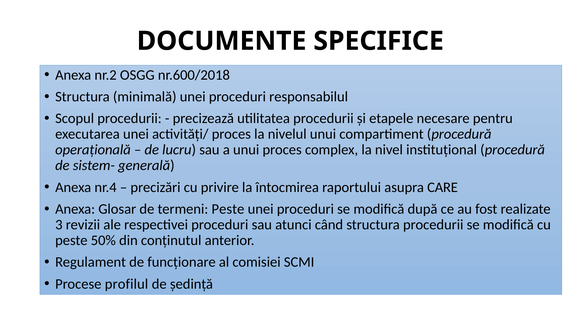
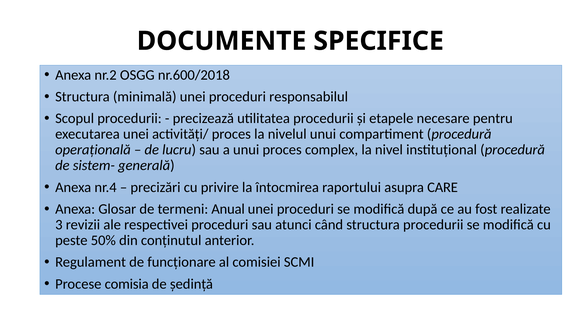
termeni Peste: Peste -> Anual
profilul: profilul -> comisia
